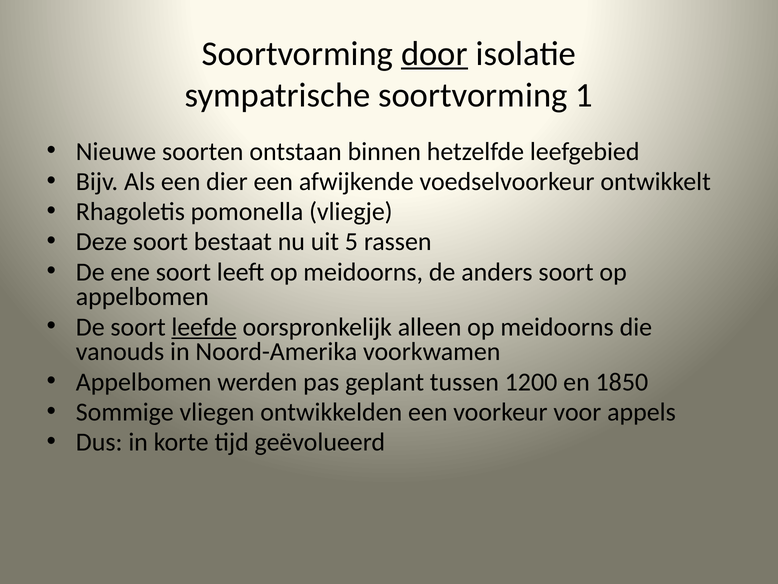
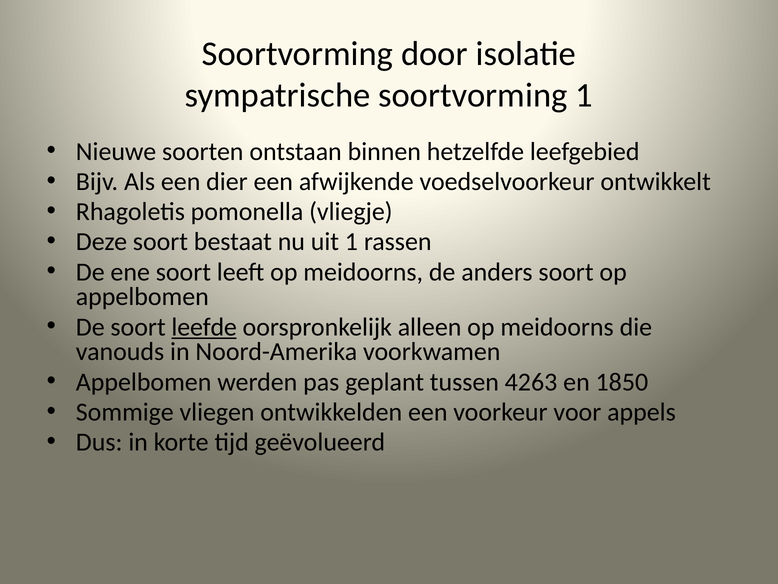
door underline: present -> none
uit 5: 5 -> 1
1200: 1200 -> 4263
